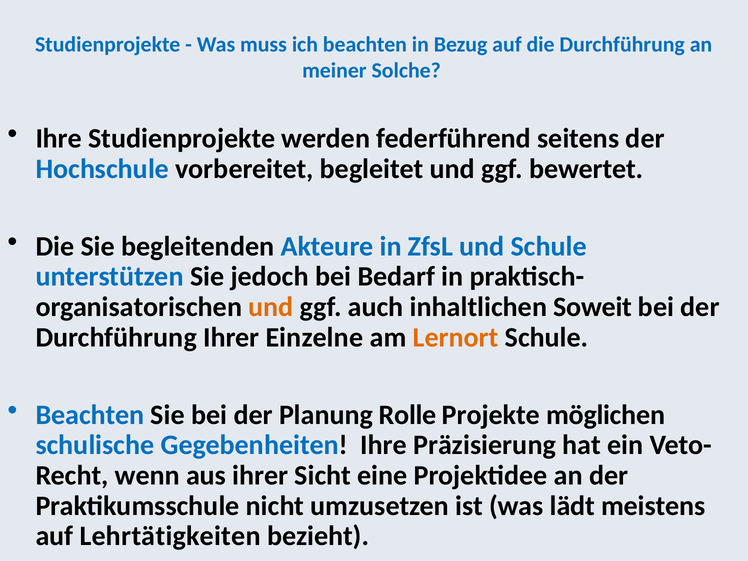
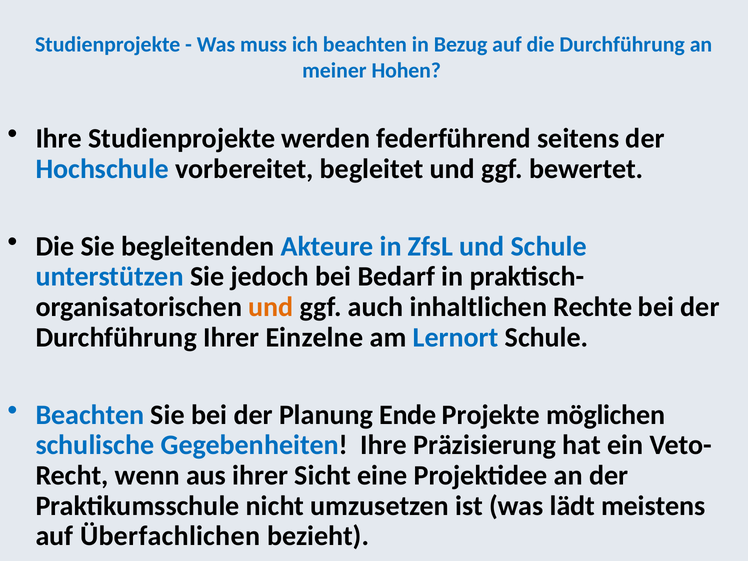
Solche: Solche -> Hohen
Soweit: Soweit -> Rechte
Lernort colour: orange -> blue
Rolle: Rolle -> Ende
Lehrtätigkeiten: Lehrtätigkeiten -> Überfachlichen
